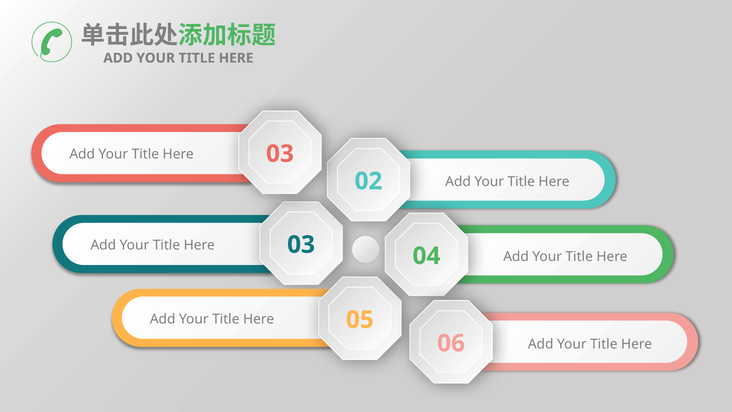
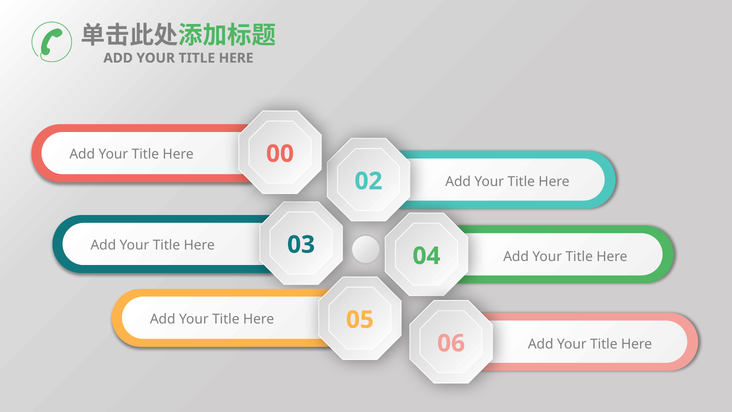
03 at (280, 154): 03 -> 00
